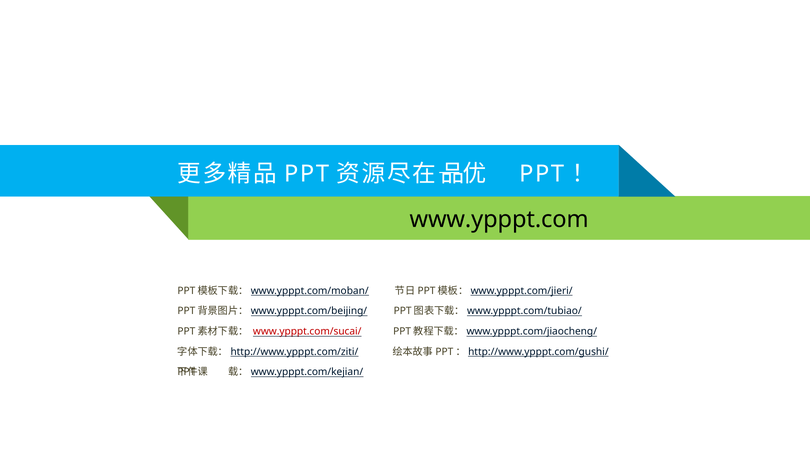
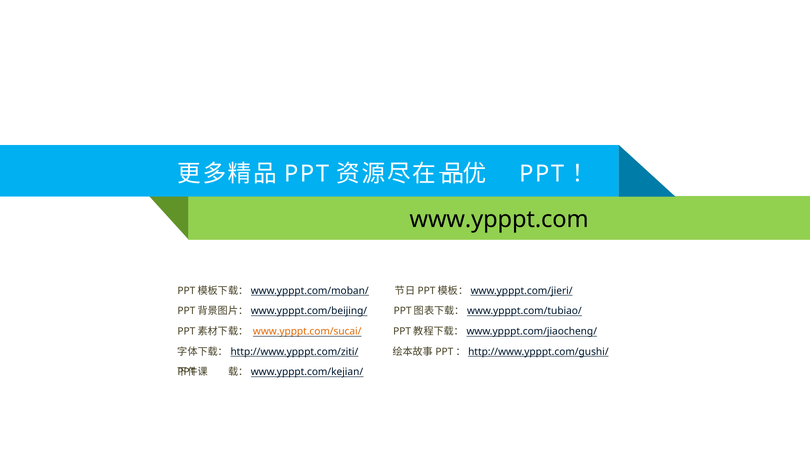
www.ypppt.com/sucai/ colour: red -> orange
